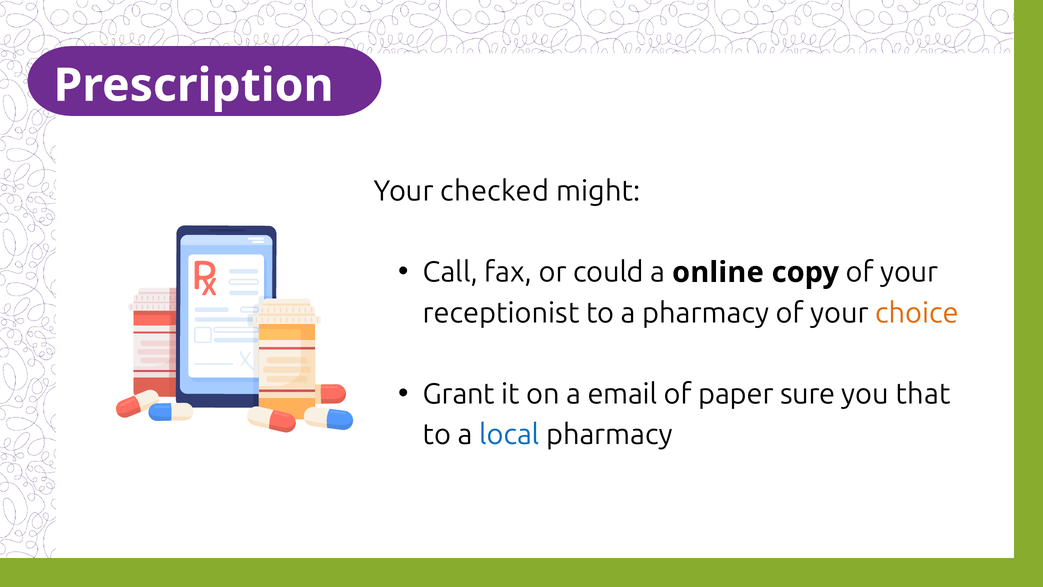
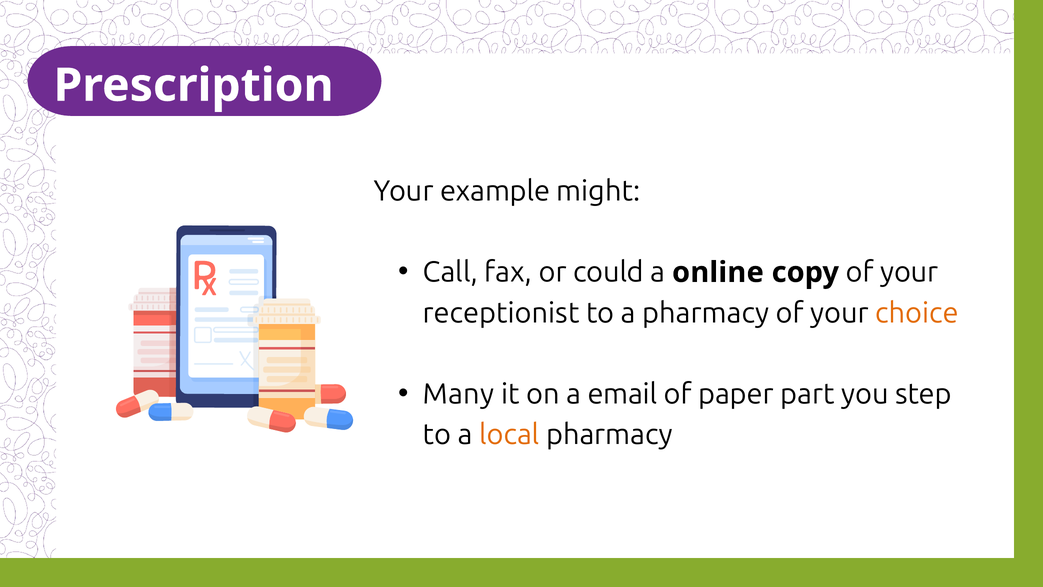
checked: checked -> example
Grant: Grant -> Many
sure: sure -> part
that: that -> step
local colour: blue -> orange
